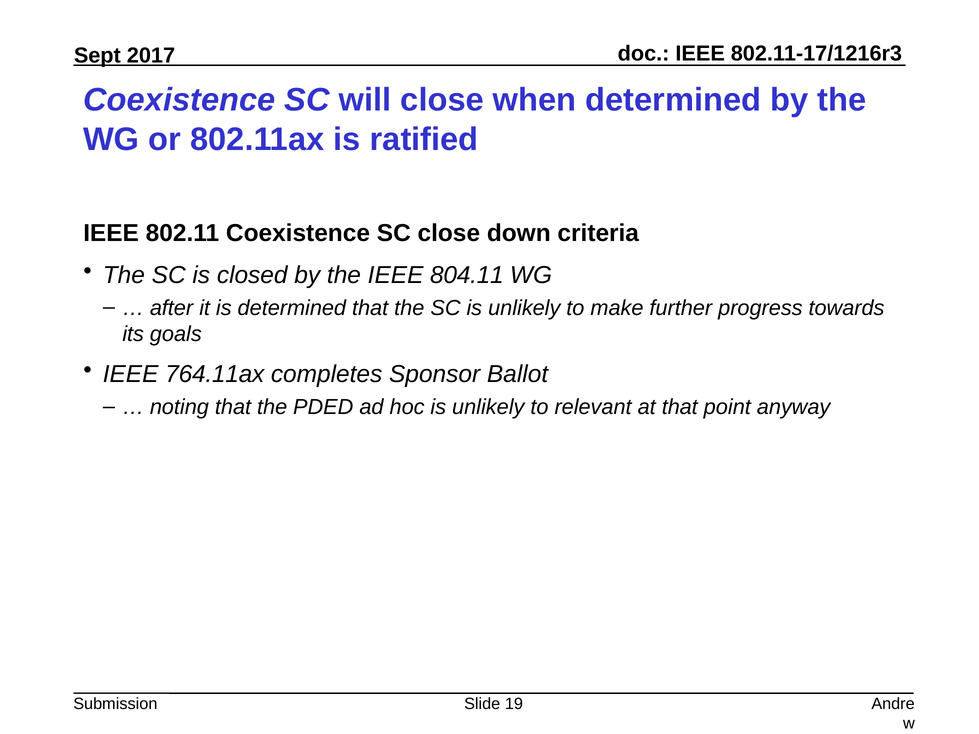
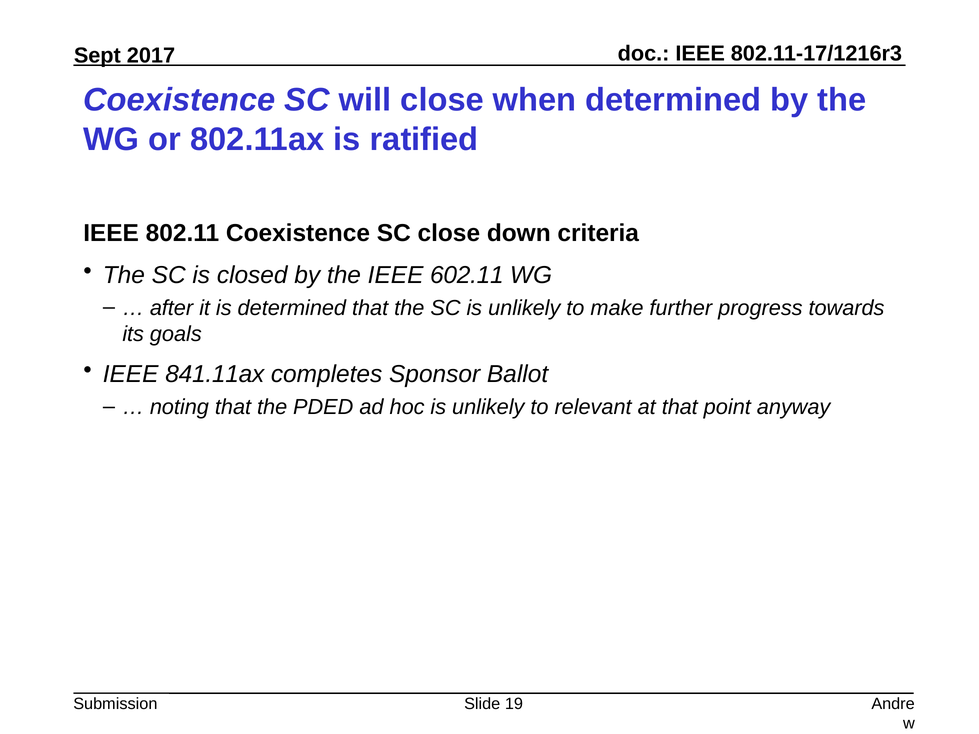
804.11: 804.11 -> 602.11
764.11ax: 764.11ax -> 841.11ax
